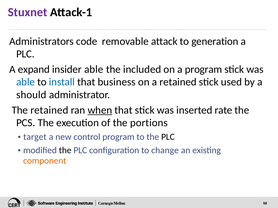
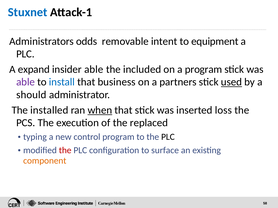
Stuxnet colour: purple -> blue
code: code -> odds
attack: attack -> intent
generation: generation -> equipment
able at (26, 82) colour: blue -> purple
a retained: retained -> partners
used underline: none -> present
The retained: retained -> installed
rate: rate -> loss
portions: portions -> replaced
target: target -> typing
the at (65, 151) colour: black -> red
change: change -> surface
